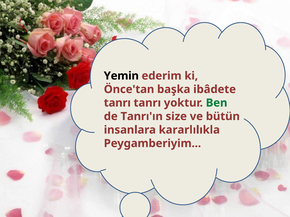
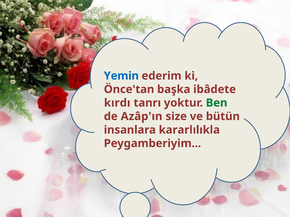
Yemin colour: black -> blue
tanrı at (117, 103): tanrı -> kırdı
Tanrı'ın: Tanrı'ın -> Azâp'ın
